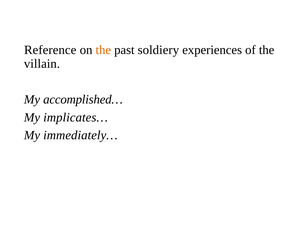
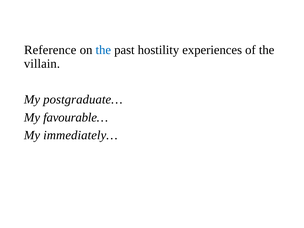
the at (103, 50) colour: orange -> blue
soldiery: soldiery -> hostility
accomplished…: accomplished… -> postgraduate…
implicates…: implicates… -> favourable…
